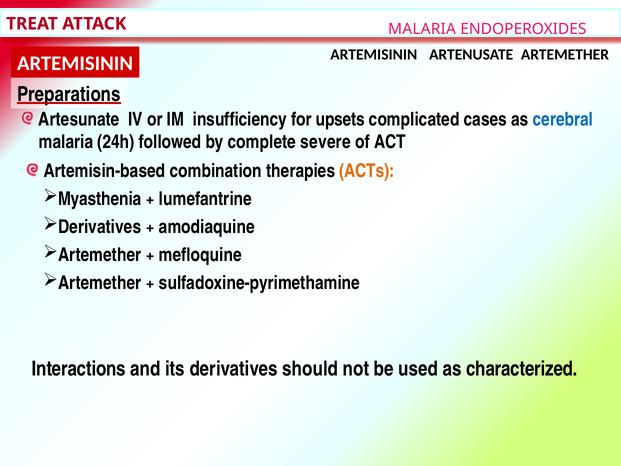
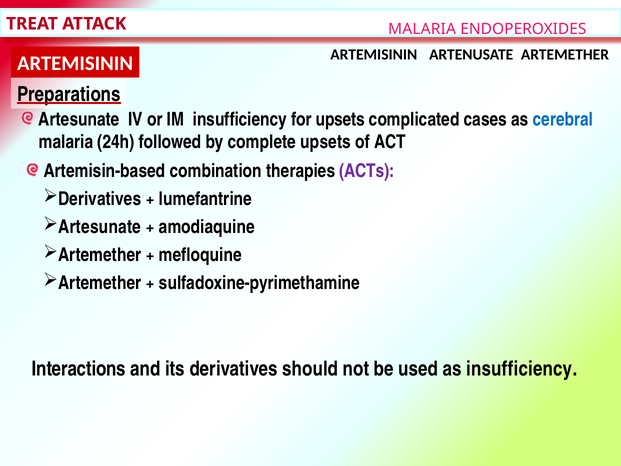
complete severe: severe -> upsets
ACTs colour: orange -> purple
Myasthenia at (100, 199): Myasthenia -> Derivatives
Derivatives at (100, 227): Derivatives -> Artesunate
as characterized: characterized -> insufficiency
